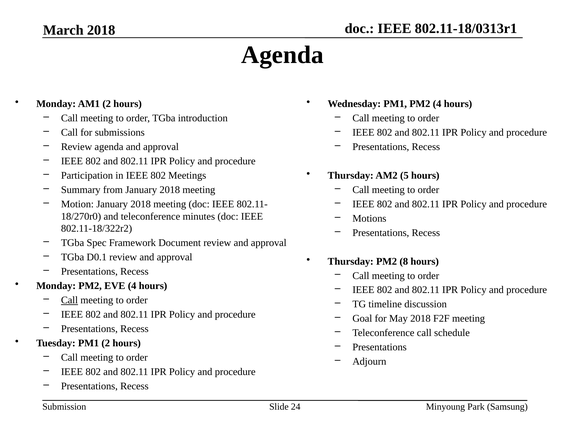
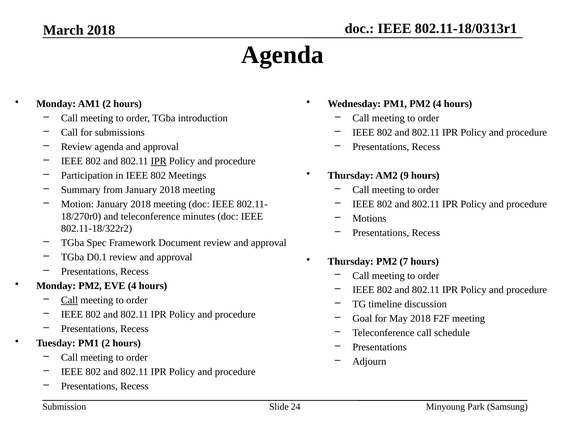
IPR at (159, 161) underline: none -> present
5: 5 -> 9
8: 8 -> 7
